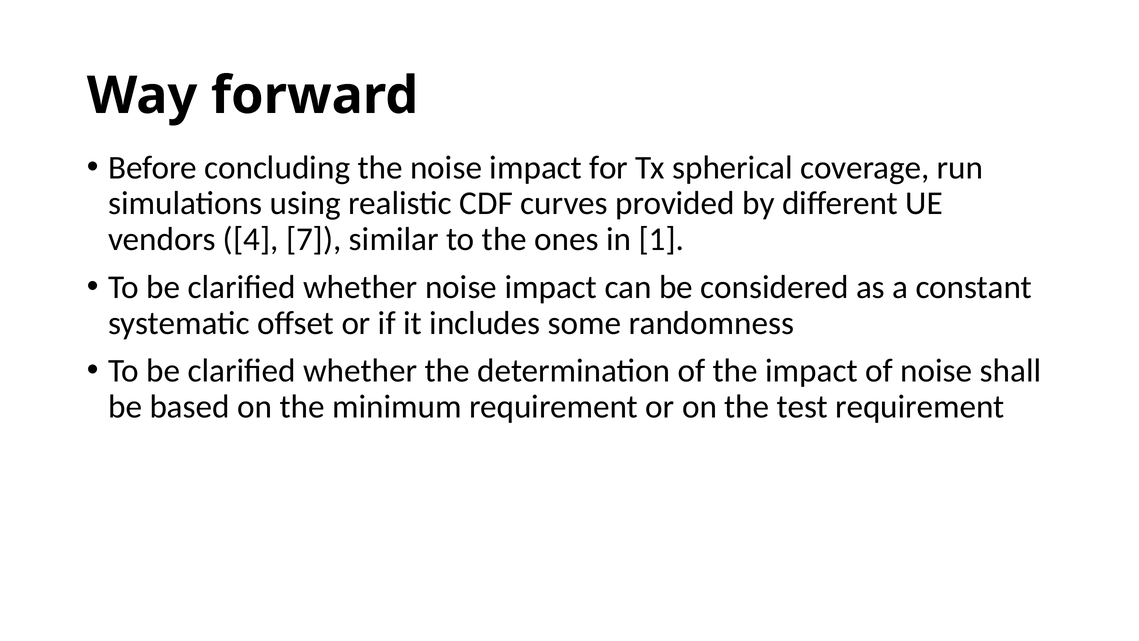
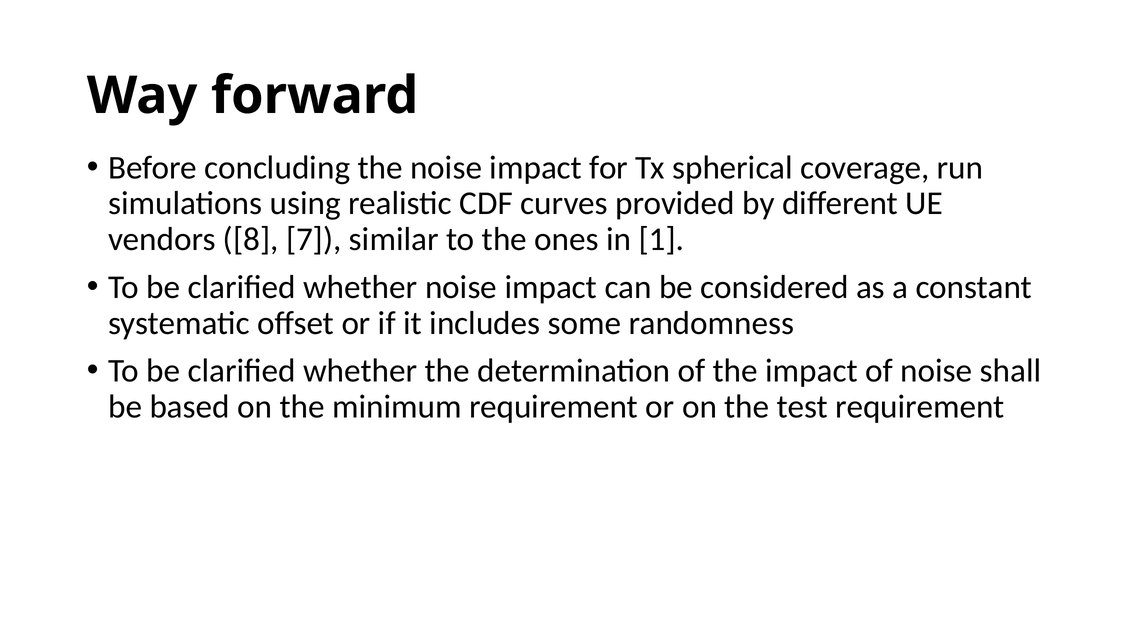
4: 4 -> 8
